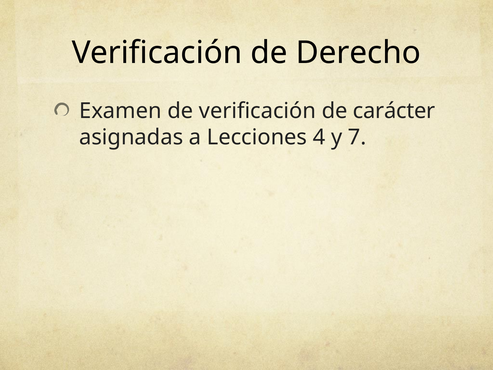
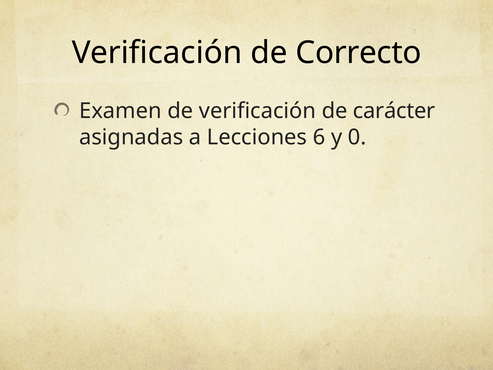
Derecho: Derecho -> Correcto
4: 4 -> 6
7: 7 -> 0
